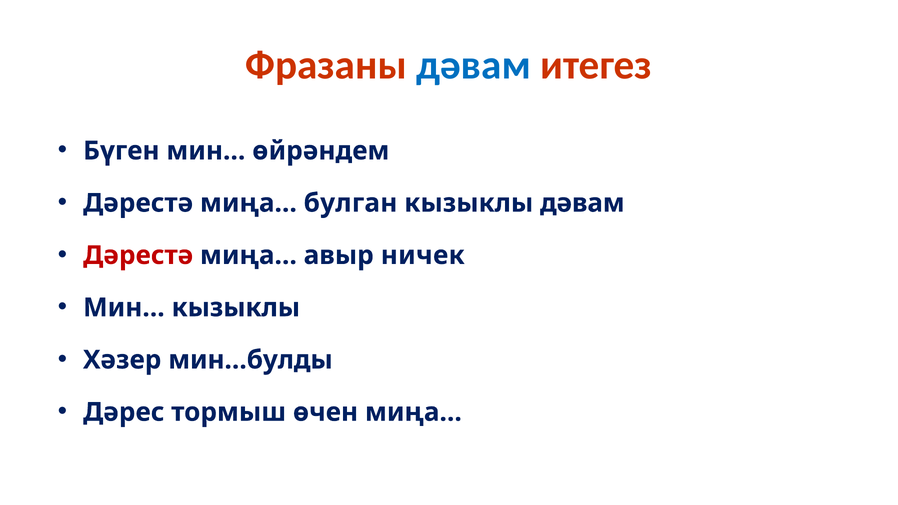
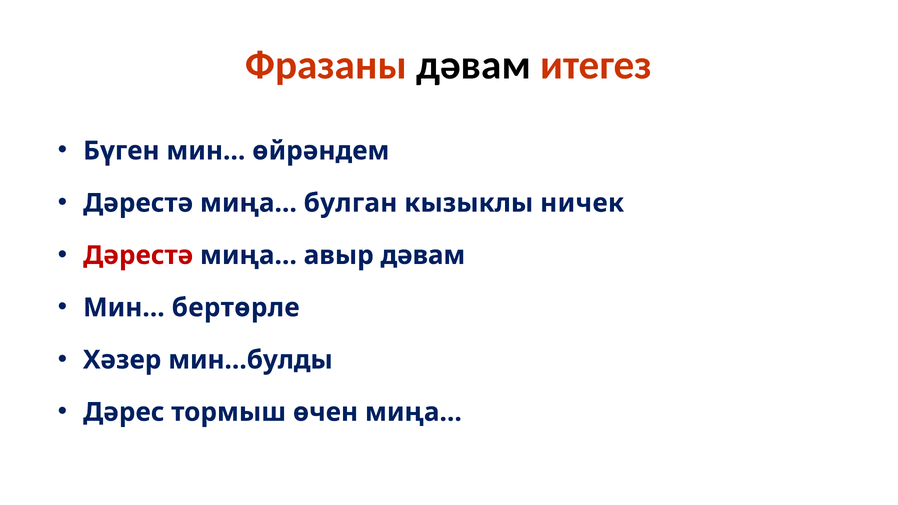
дәвам at (474, 65) colour: blue -> black
кызыклы дәвам: дәвам -> ничек
авыр ничек: ничек -> дәвам
Мин… кызыклы: кызыклы -> бертөрле
